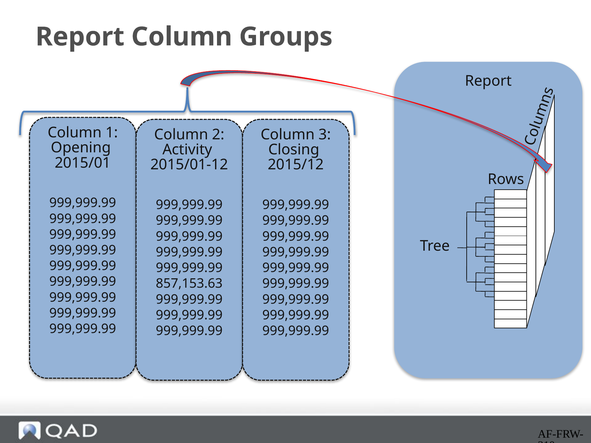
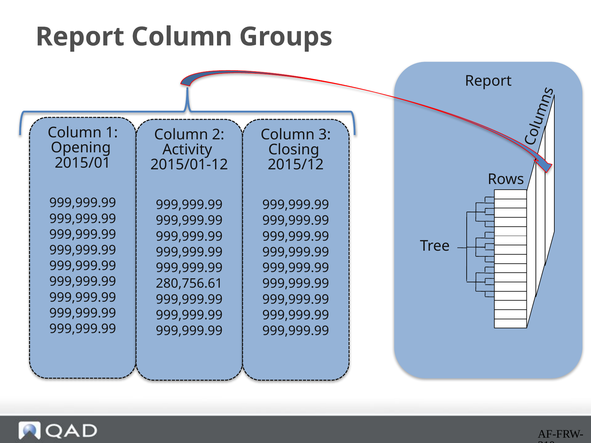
857,153.63: 857,153.63 -> 280,756.61
